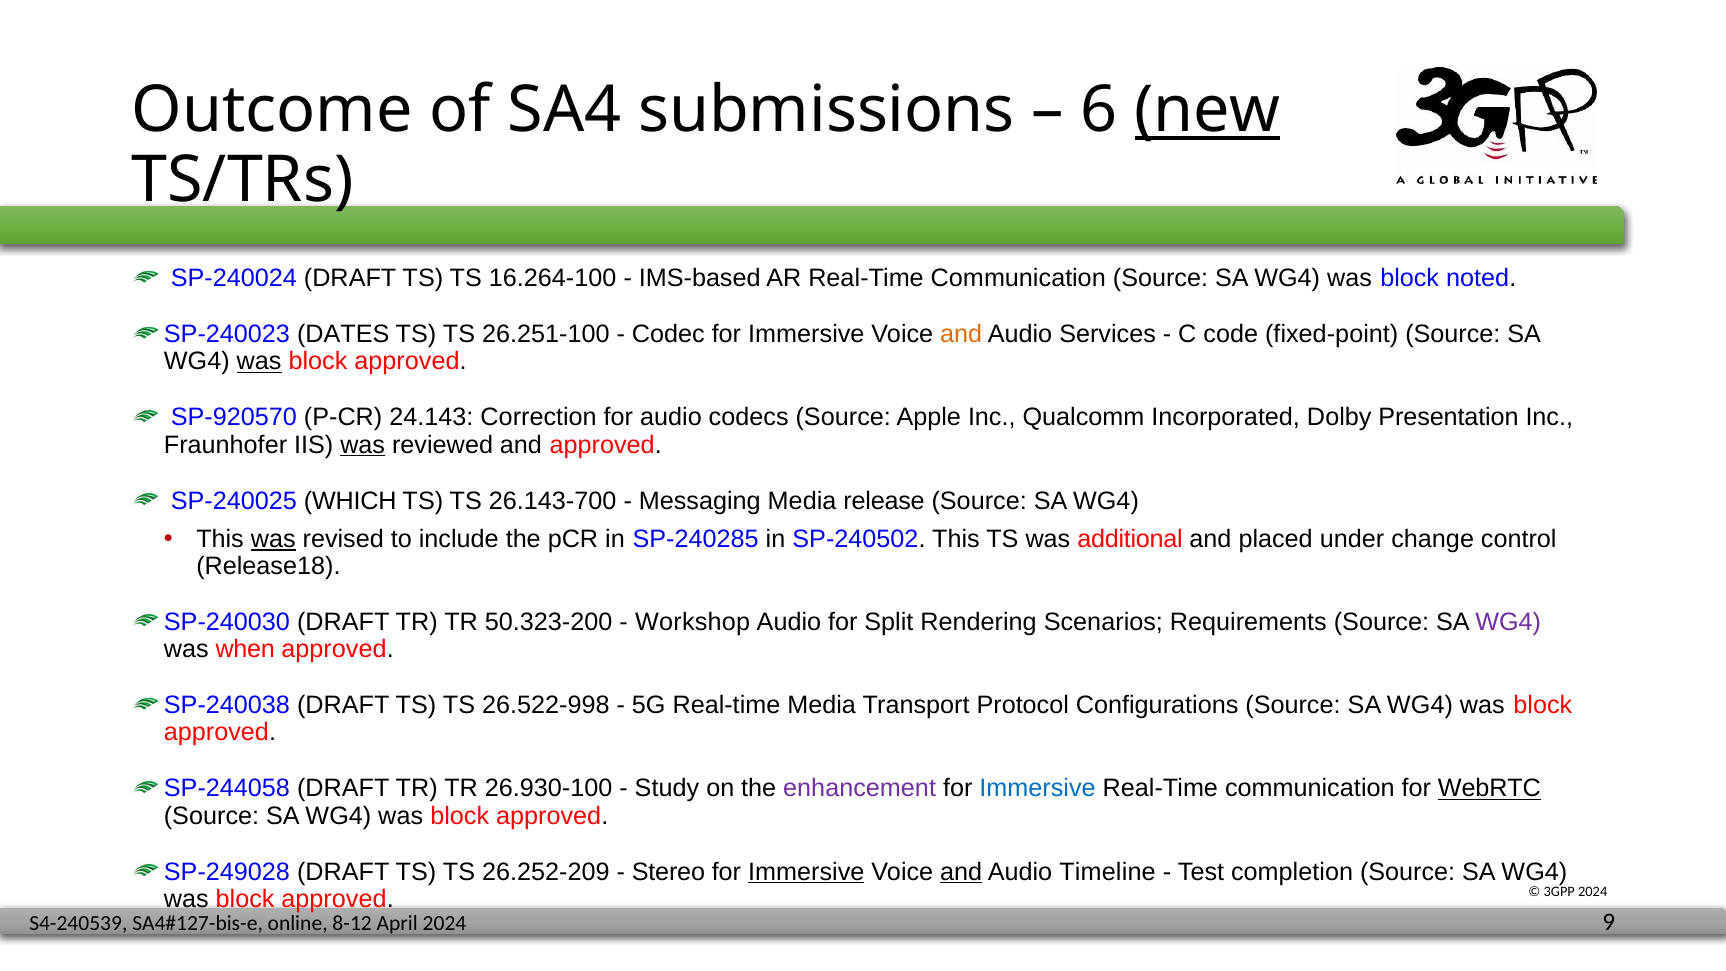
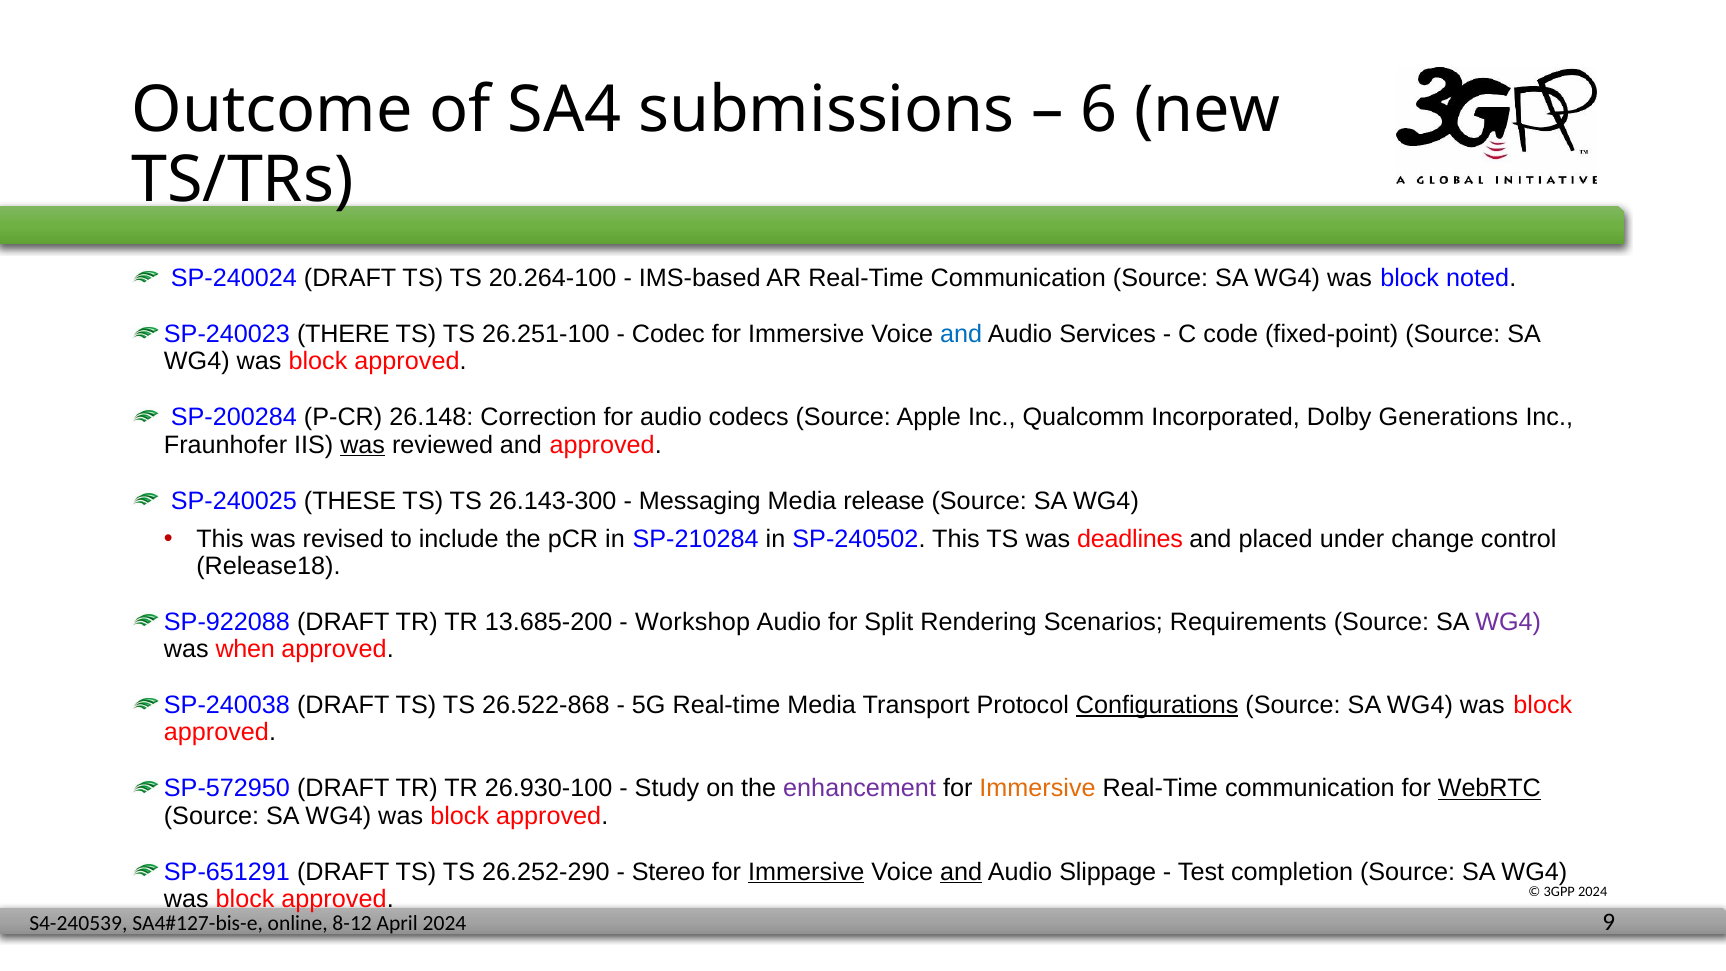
new underline: present -> none
16.264-100: 16.264-100 -> 20.264-100
DATES: DATES -> THERE
and at (961, 334) colour: orange -> blue
was at (259, 362) underline: present -> none
SP-920570: SP-920570 -> SP-200284
24.143: 24.143 -> 26.148
Presentation: Presentation -> Generations
WHICH: WHICH -> THESE
26.143-700: 26.143-700 -> 26.143-300
was at (273, 539) underline: present -> none
SP-240285: SP-240285 -> SP-210284
additional: additional -> deadlines
SP-240030: SP-240030 -> SP-922088
50.323-200: 50.323-200 -> 13.685-200
26.522-998: 26.522-998 -> 26.522-868
Configurations underline: none -> present
SP-244058: SP-244058 -> SP-572950
Immersive at (1038, 789) colour: blue -> orange
SP-249028: SP-249028 -> SP-651291
26.252-209: 26.252-209 -> 26.252-290
Timeline: Timeline -> Slippage
